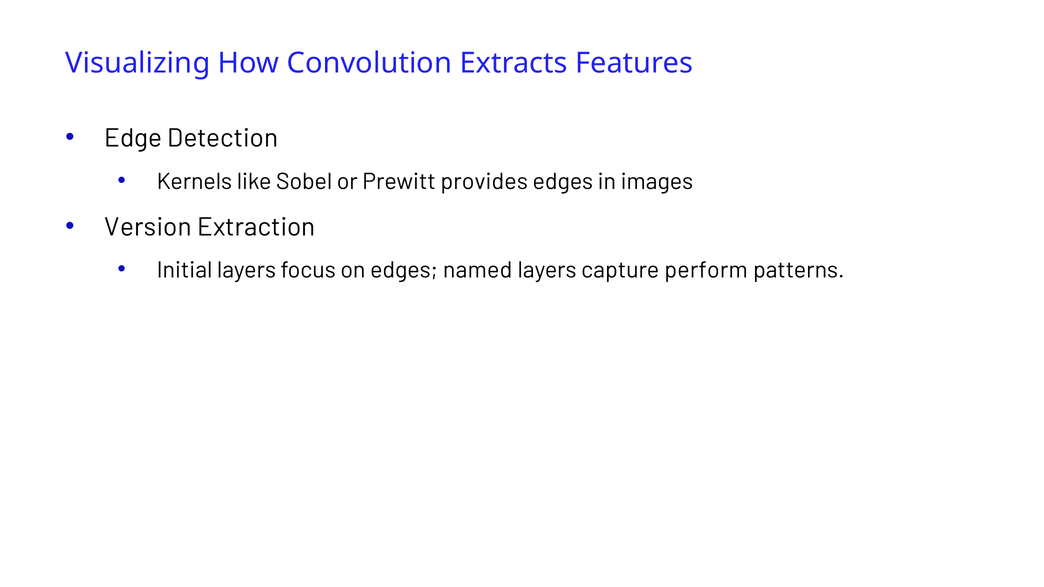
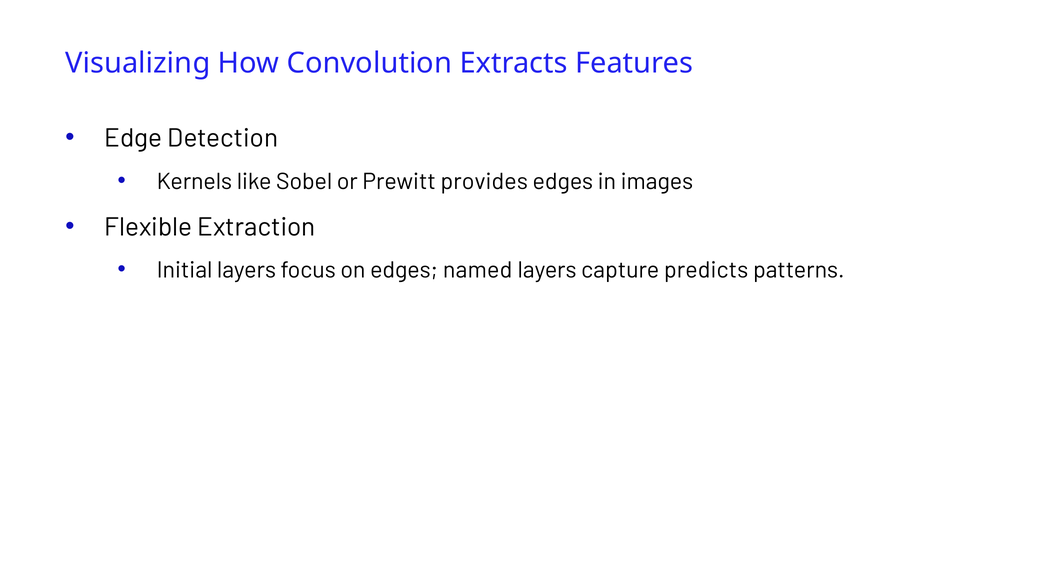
Version: Version -> Flexible
perform: perform -> predicts
